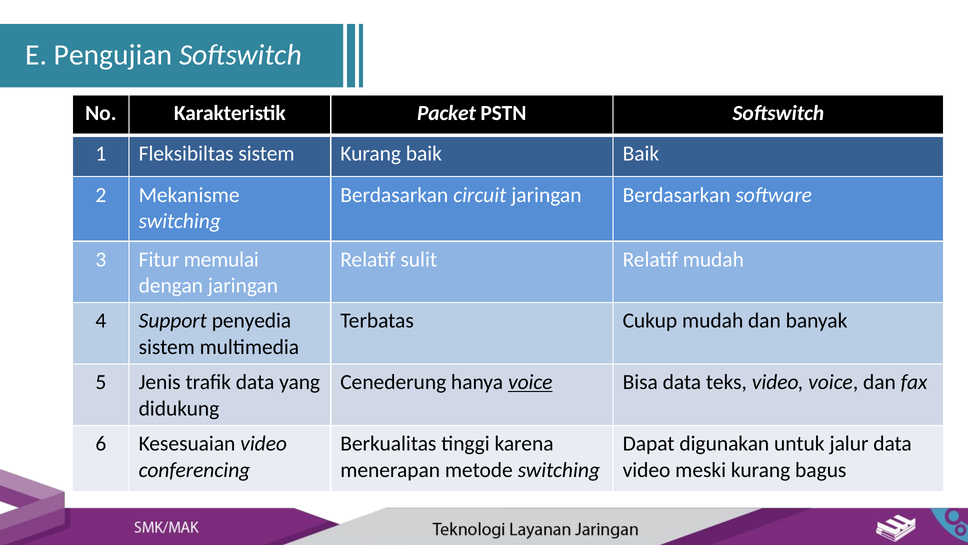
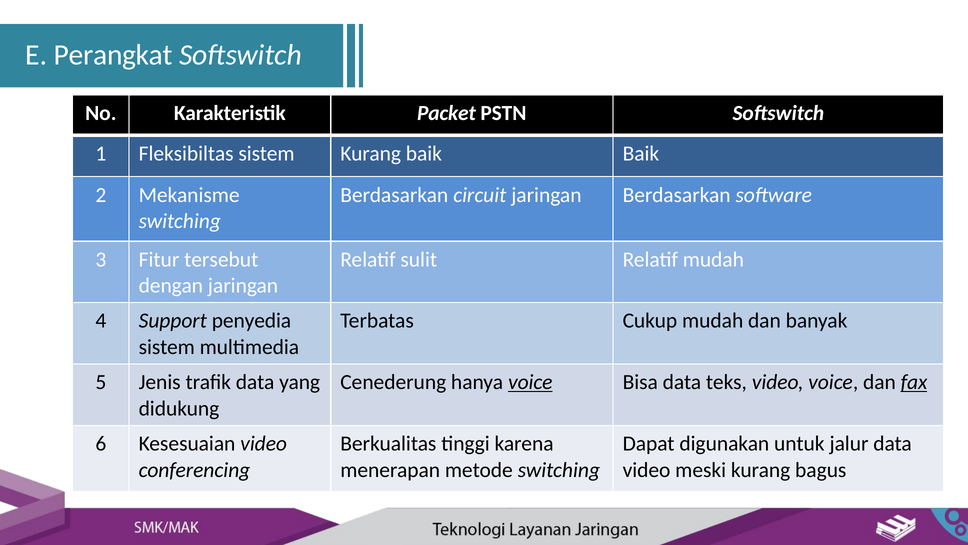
Pengujian: Pengujian -> Perangkat
memulai: memulai -> tersebut
fax underline: none -> present
